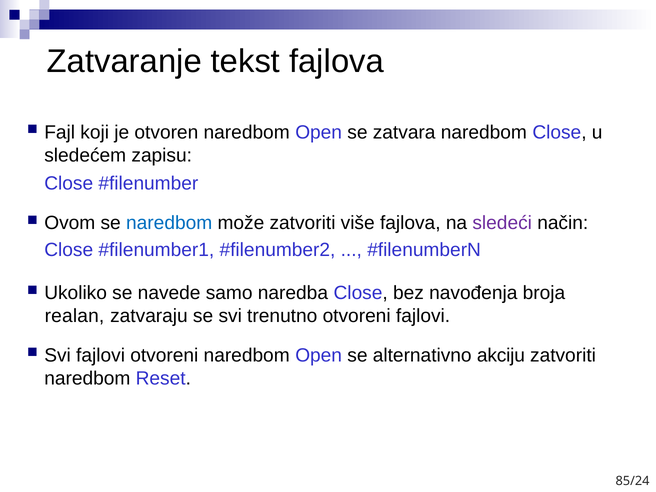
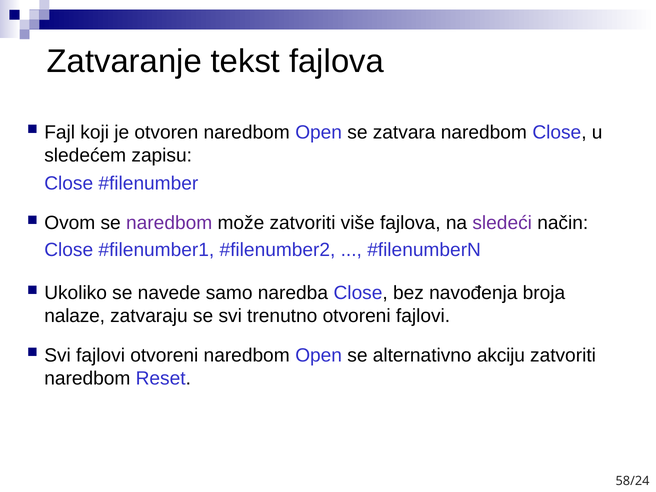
naredbom at (169, 223) colour: blue -> purple
realan: realan -> nalaze
85/24: 85/24 -> 58/24
